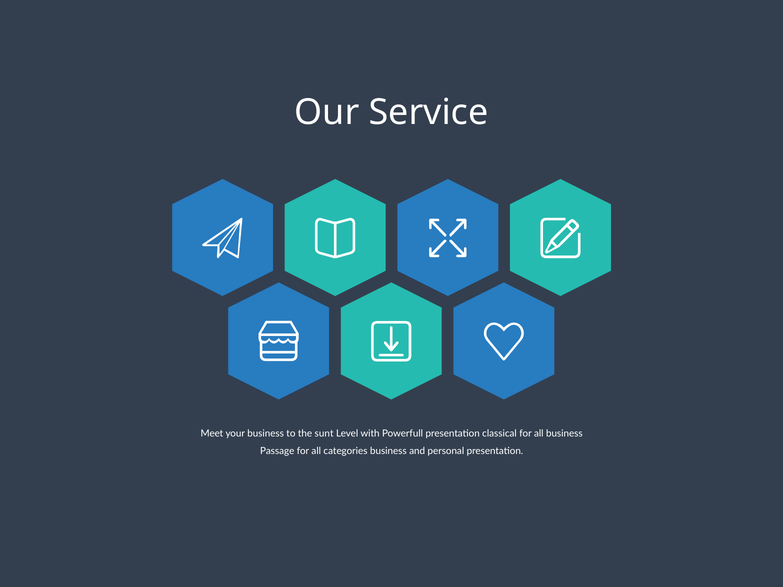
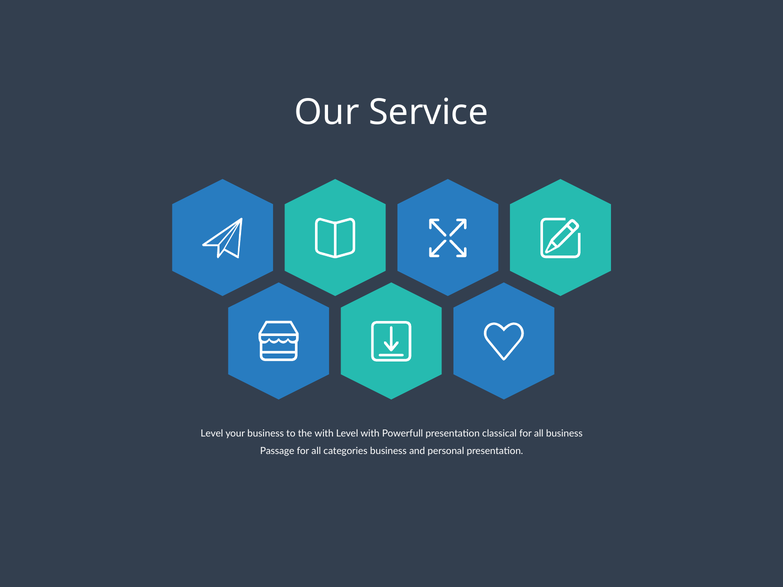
Meet at (212, 434): Meet -> Level
the sunt: sunt -> with
